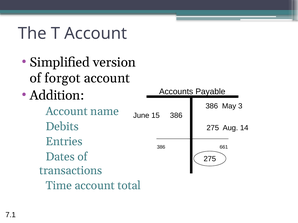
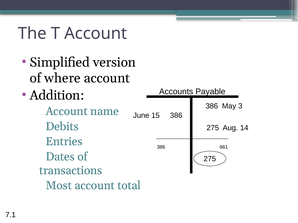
forgot: forgot -> where
Time: Time -> Most
